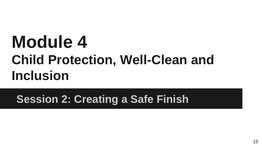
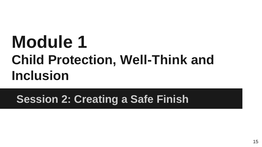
4: 4 -> 1
Well-Clean: Well-Clean -> Well-Think
